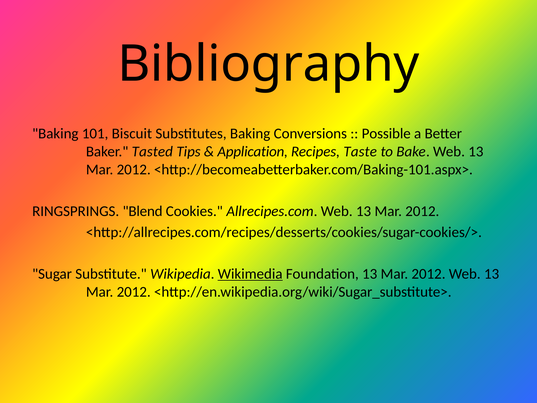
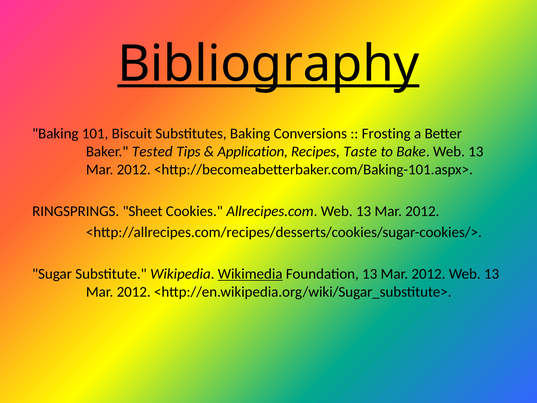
Bibliography underline: none -> present
Possible: Possible -> Frosting
Tasted: Tasted -> Tested
Blend: Blend -> Sheet
